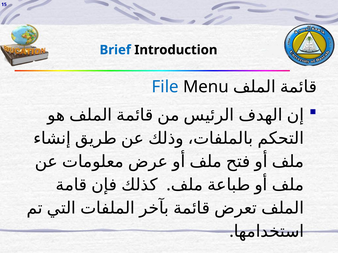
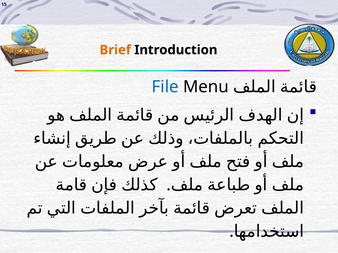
Brief colour: blue -> orange
